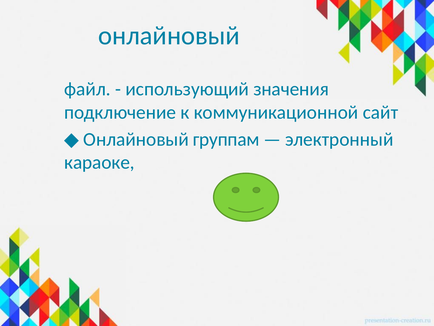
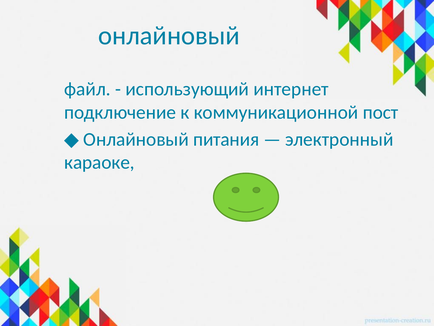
значения: значения -> интернет
сайт: сайт -> пост
группам: группам -> питания
